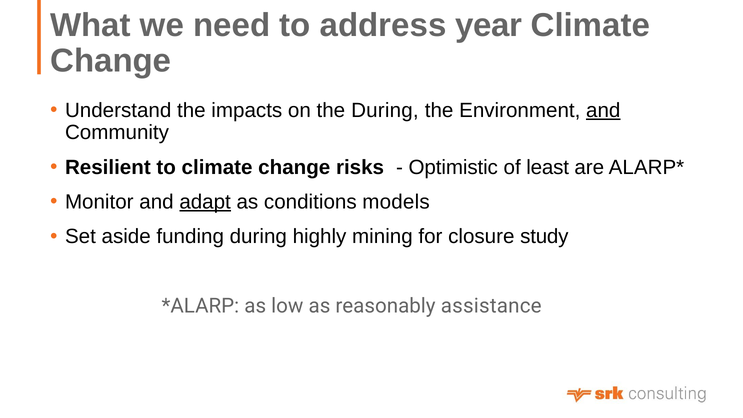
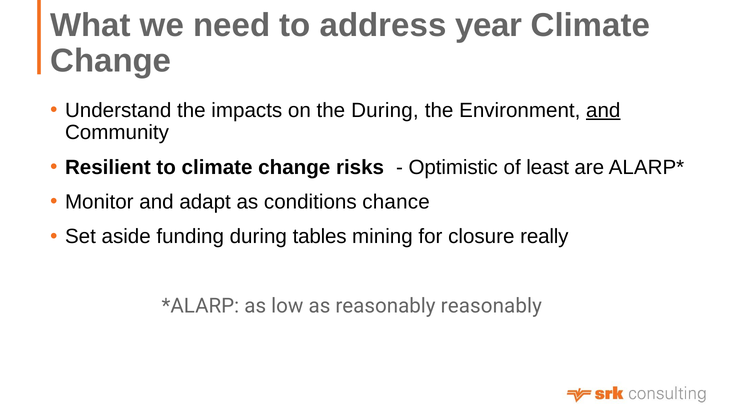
adapt underline: present -> none
models: models -> chance
highly: highly -> tables
study: study -> really
reasonably assistance: assistance -> reasonably
